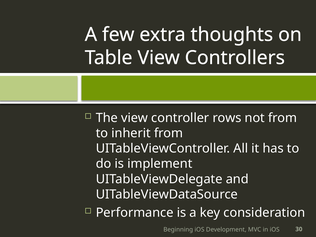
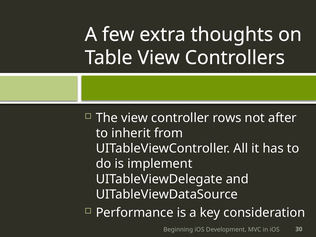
not from: from -> after
